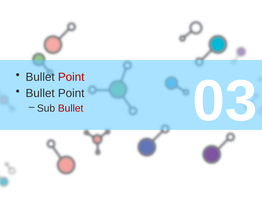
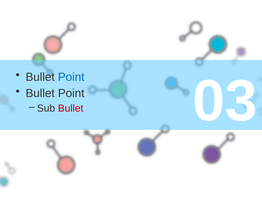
Point at (71, 77) colour: red -> blue
